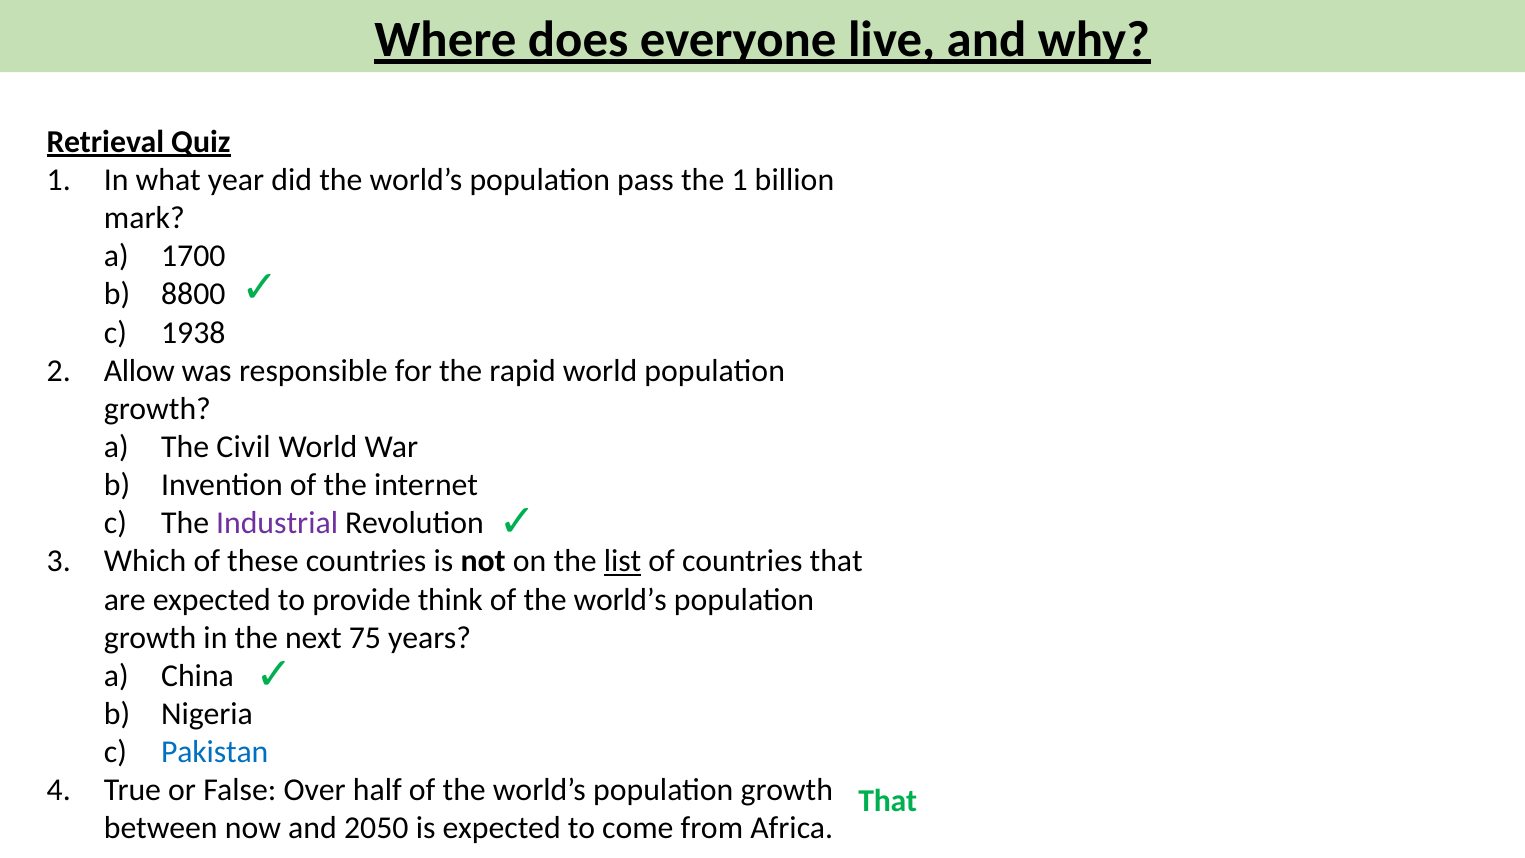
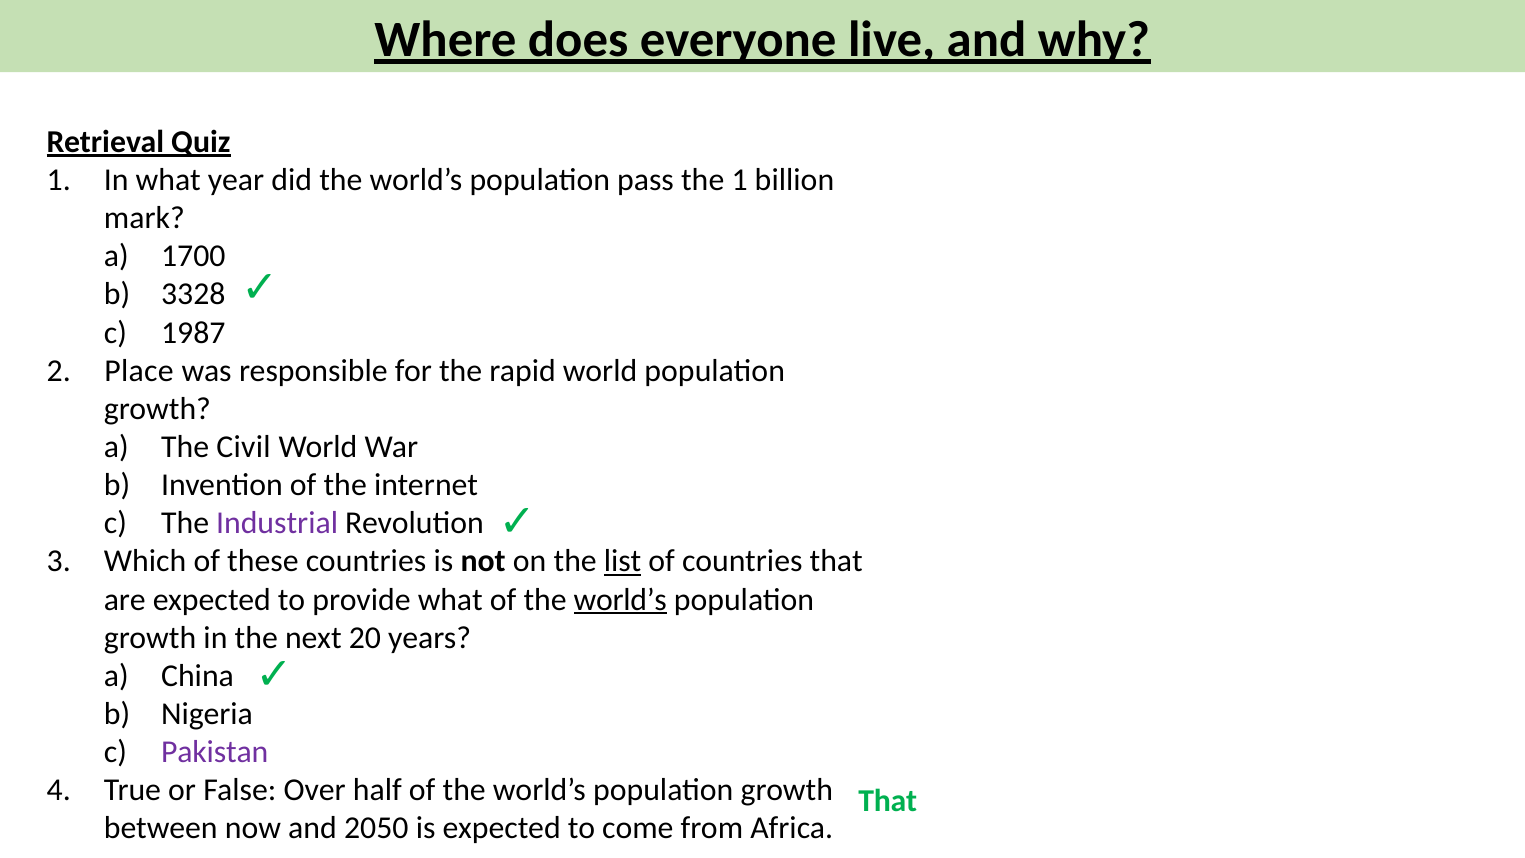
8800: 8800 -> 3328
1938: 1938 -> 1987
Allow: Allow -> Place
provide think: think -> what
world’s at (620, 599) underline: none -> present
75: 75 -> 20
Pakistan colour: blue -> purple
